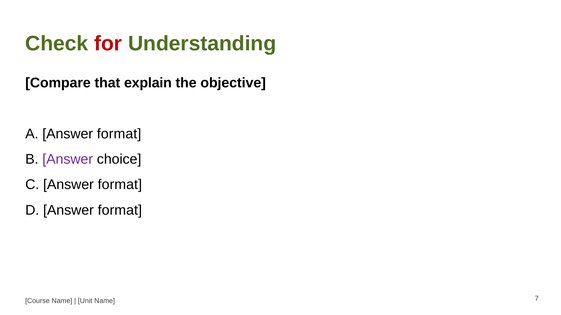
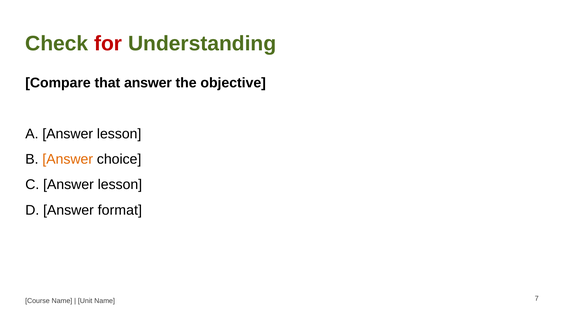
that explain: explain -> answer
A Answer format: format -> lesson
Answer at (68, 159) colour: purple -> orange
C Answer format: format -> lesson
